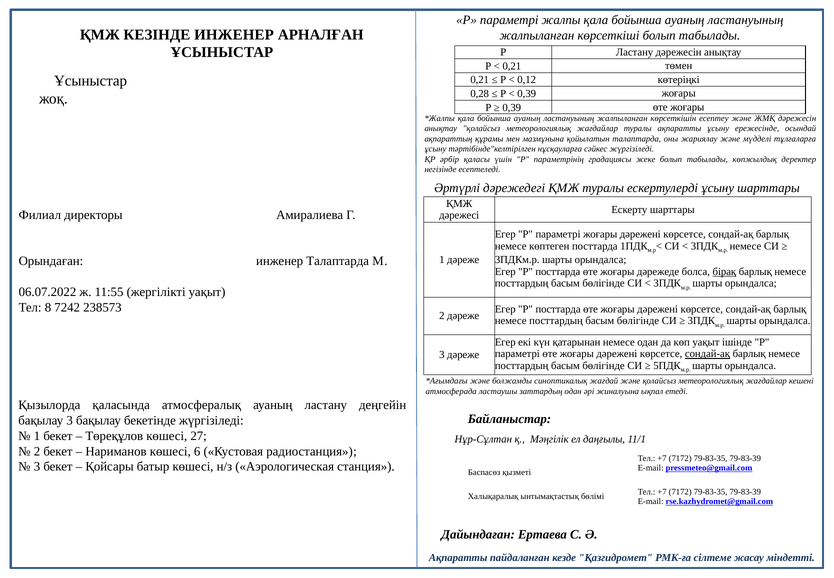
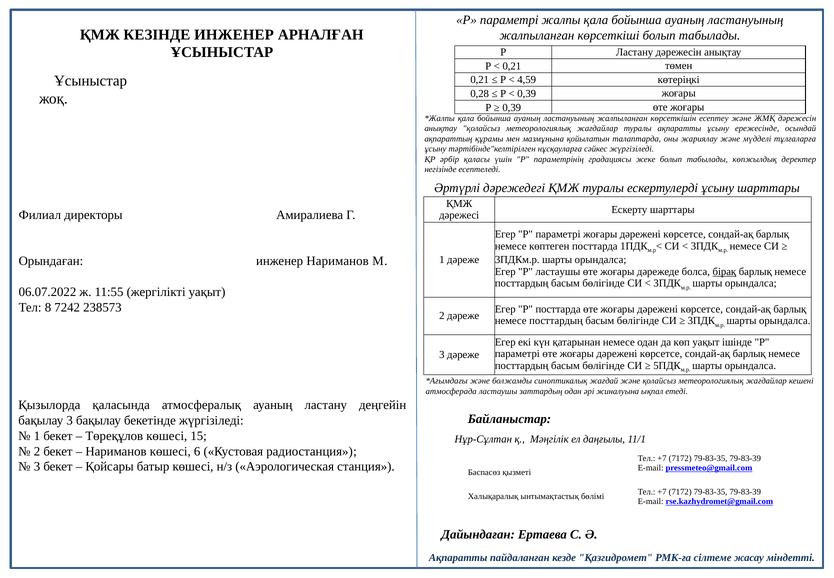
0,12: 0,12 -> 4,59
инженер Талаптарда: Талаптарда -> Нариманов
P посттарда: посттарда -> ластаушы
сондай-ақ at (707, 354) underline: present -> none
27: 27 -> 15
